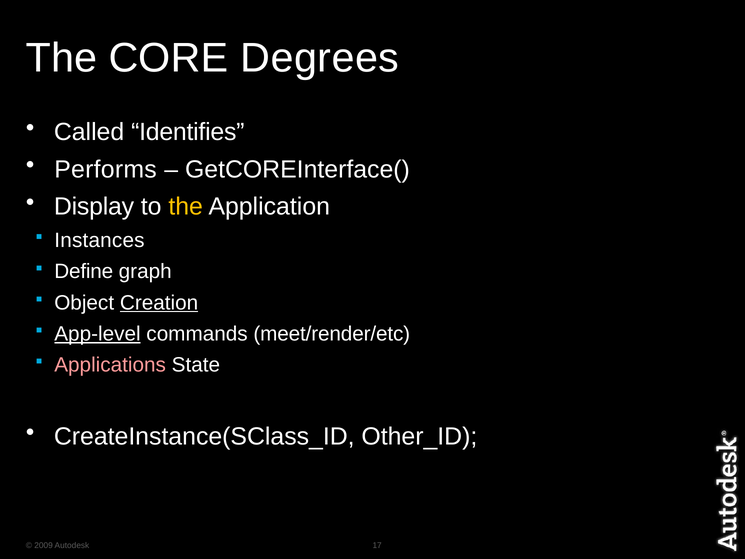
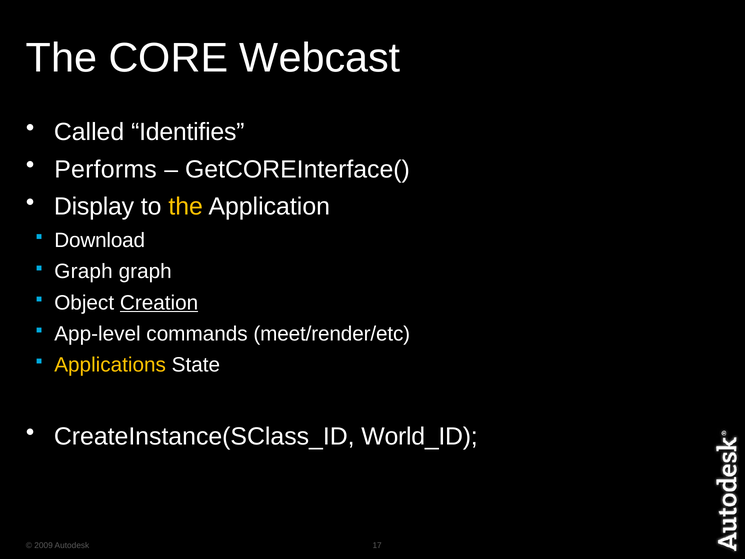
Degrees: Degrees -> Webcast
Instances: Instances -> Download
Define at (84, 271): Define -> Graph
App-level underline: present -> none
Applications colour: pink -> yellow
Other_ID: Other_ID -> World_ID
